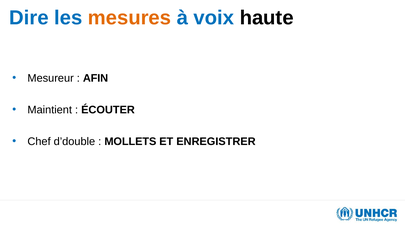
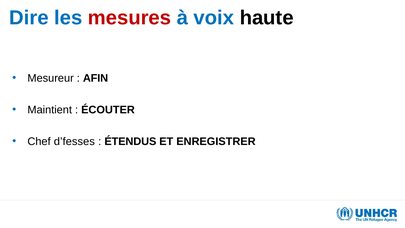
mesures colour: orange -> red
d’double: d’double -> d’fesses
MOLLETS: MOLLETS -> ÉTENDUS
